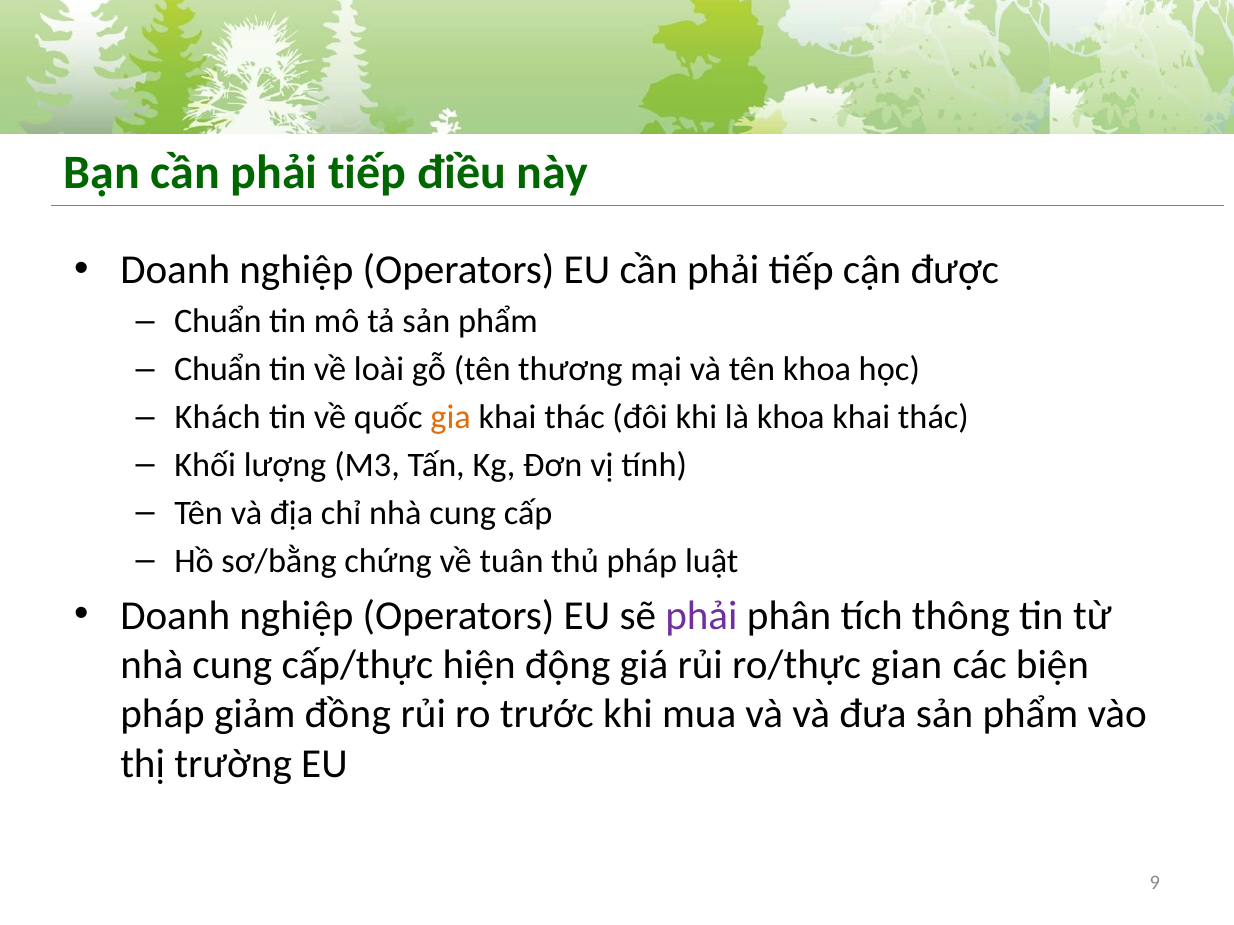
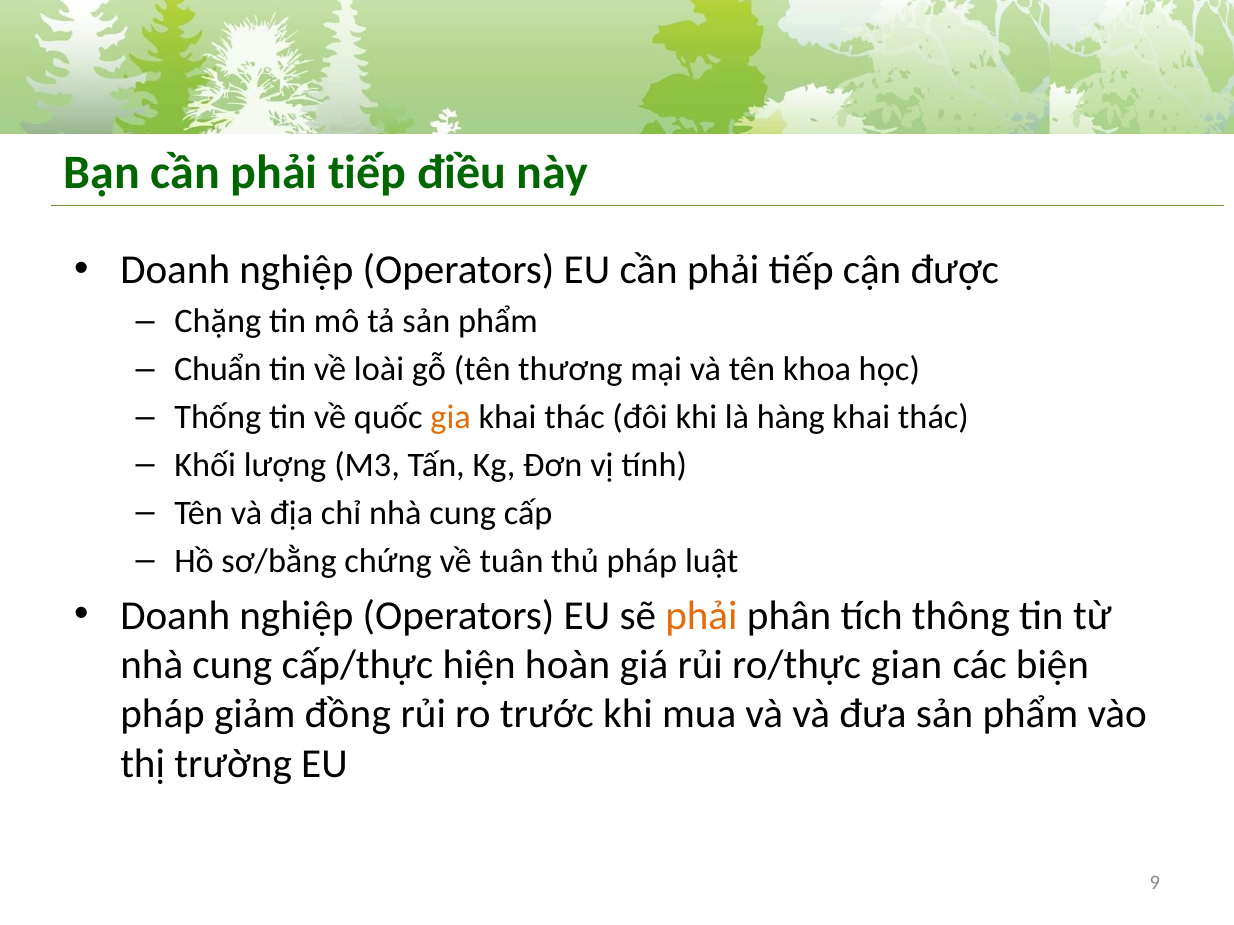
Chuẩn at (218, 322): Chuẩn -> Chặng
Khách: Khách -> Thống
là khoa: khoa -> hàng
phải at (701, 616) colour: purple -> orange
động: động -> hoàn
